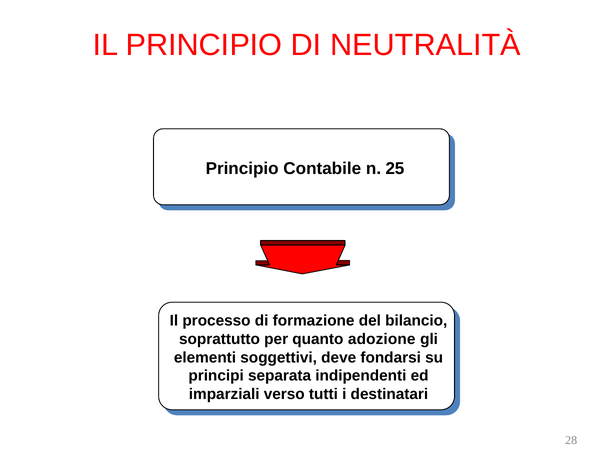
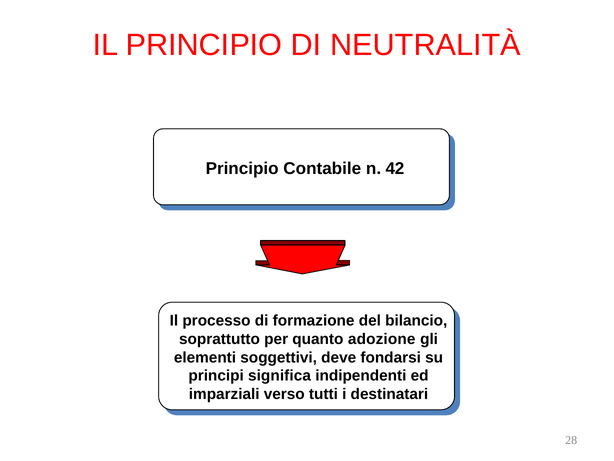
25: 25 -> 42
separata: separata -> significa
